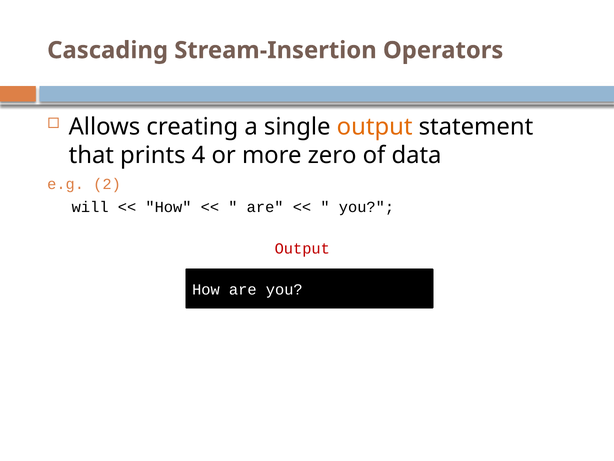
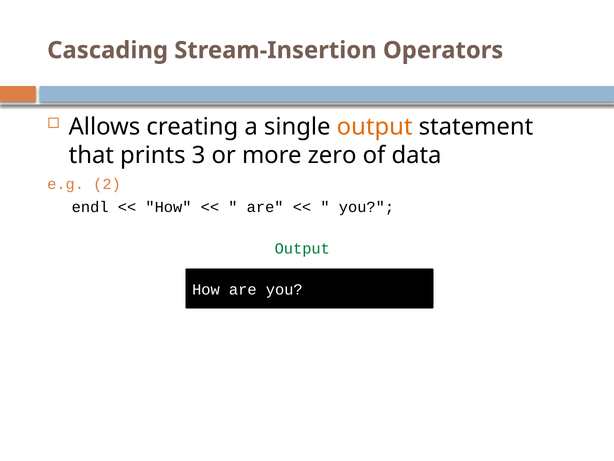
4: 4 -> 3
will: will -> endl
Output at (302, 248) colour: red -> green
